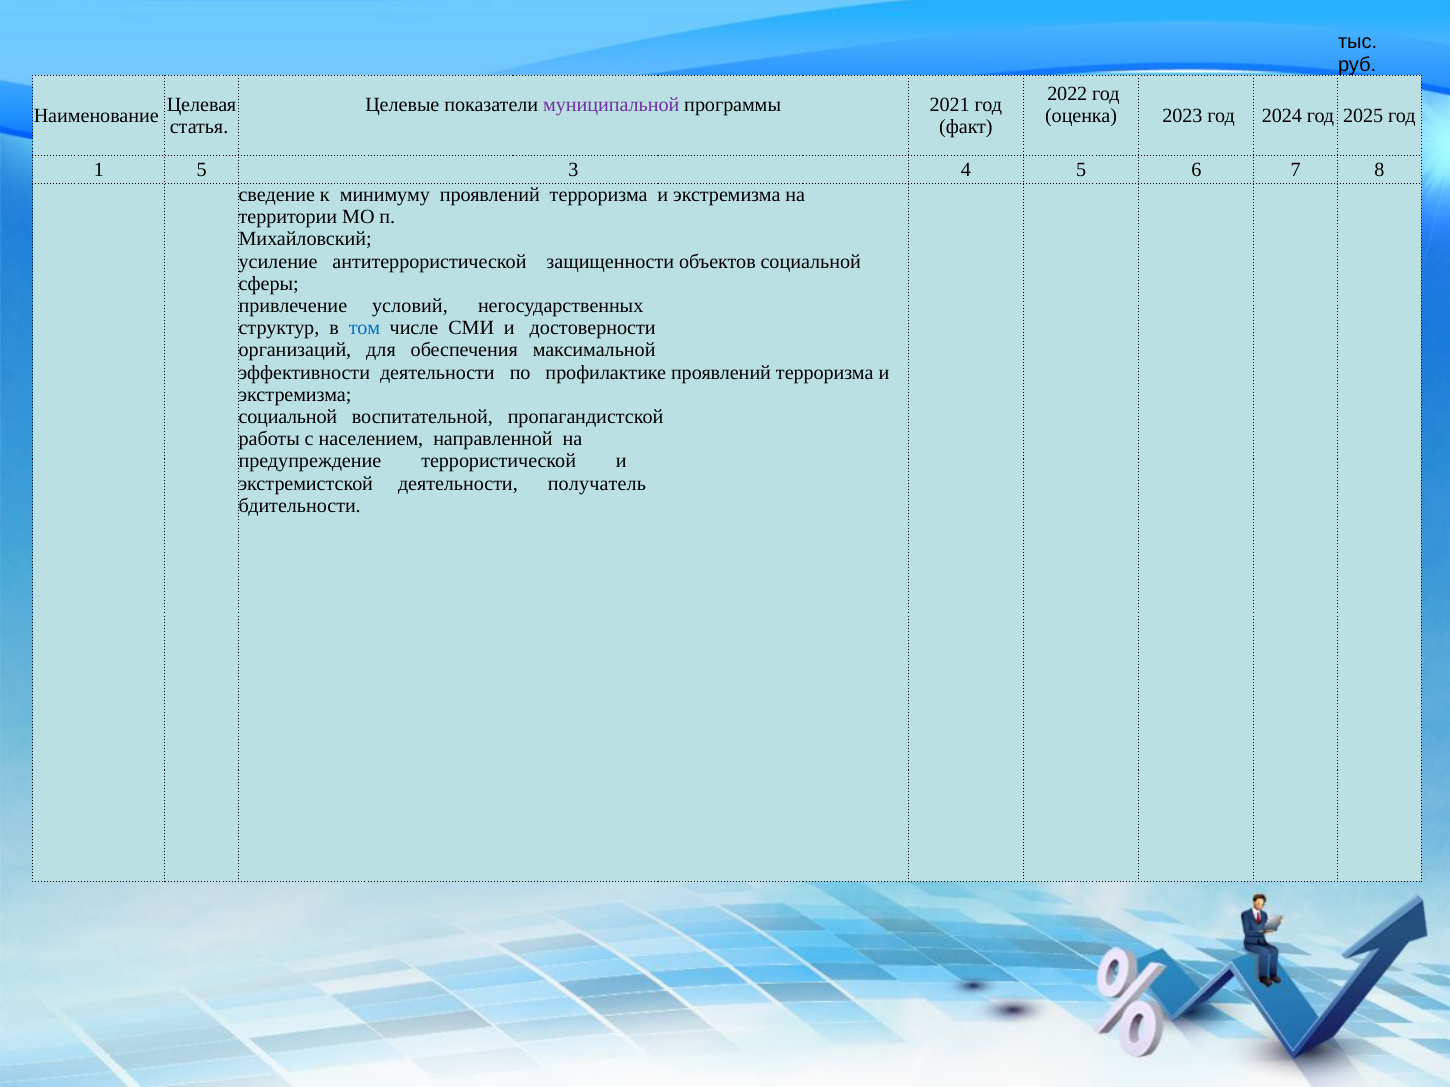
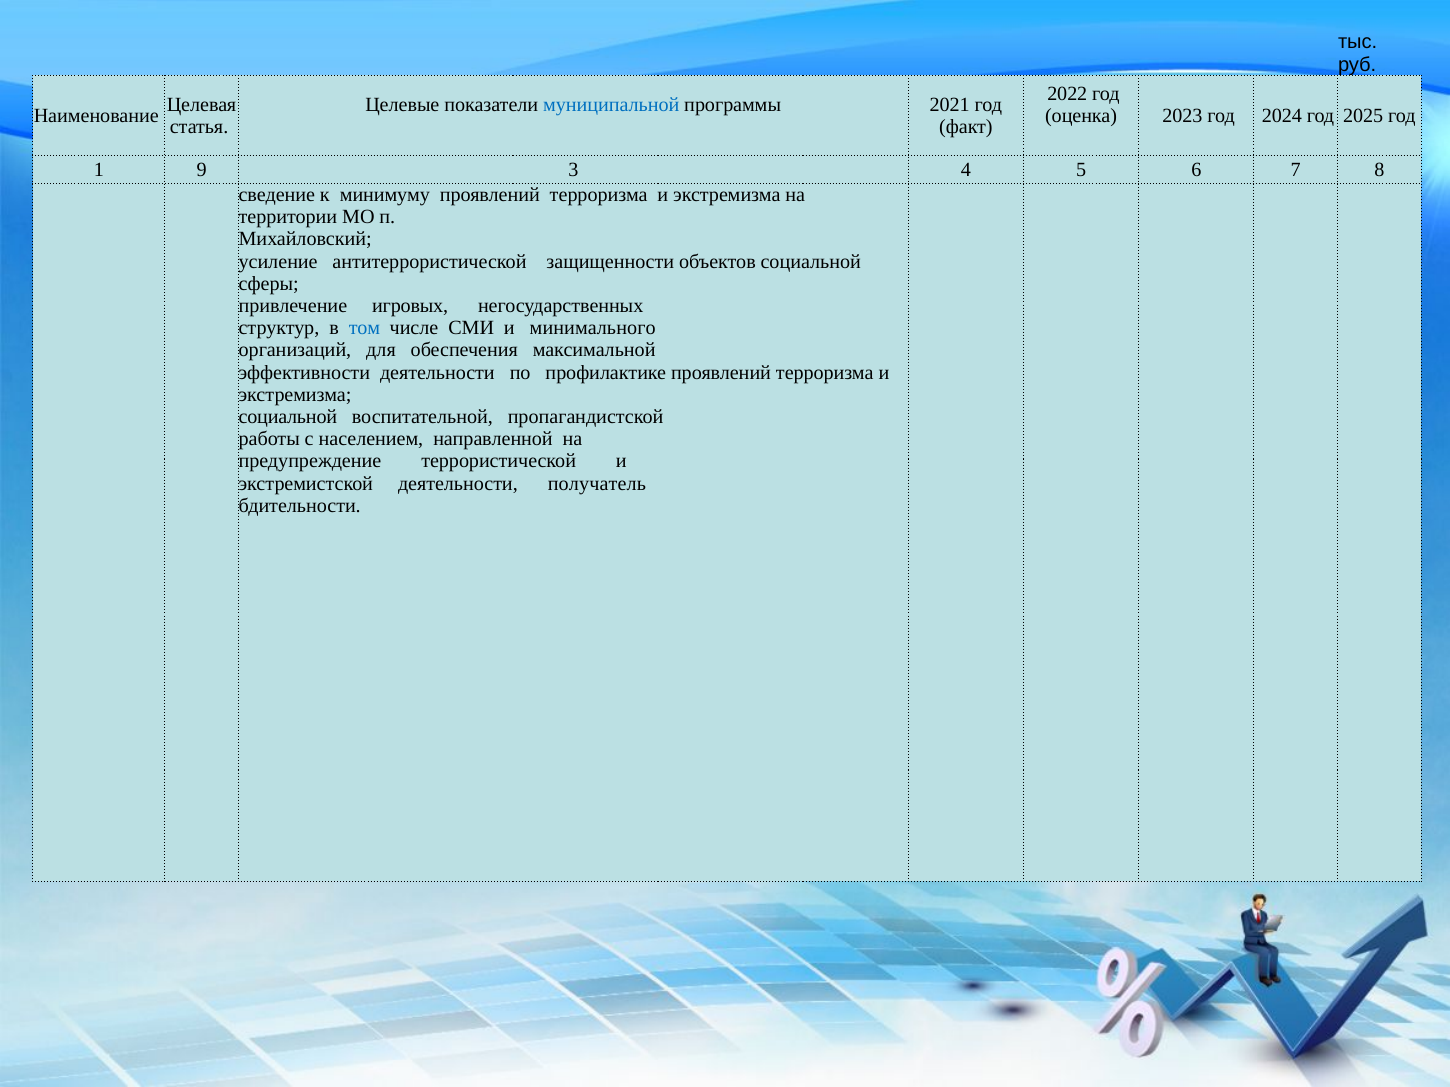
муниципальной colour: purple -> blue
1 5: 5 -> 9
условий: условий -> игровых
достоверности: достоверности -> минимального
